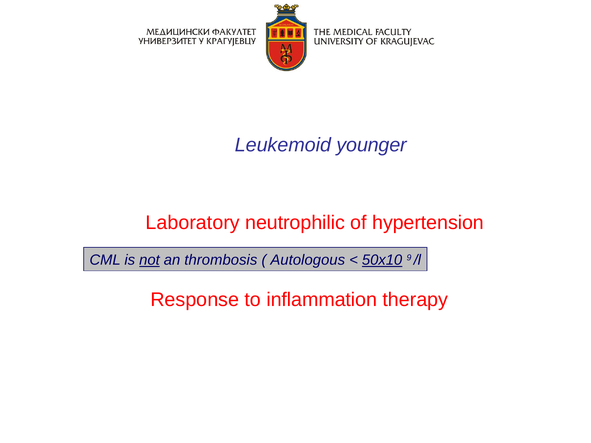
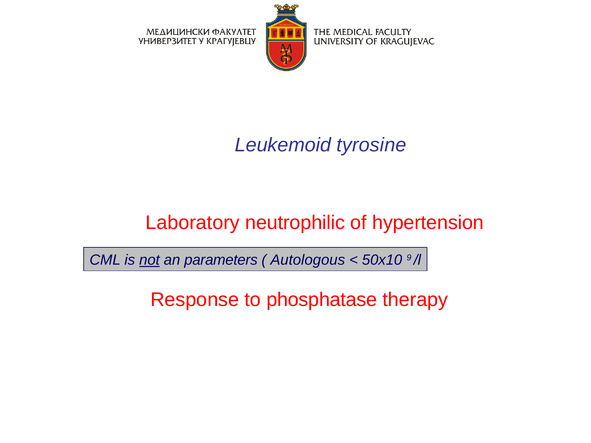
younger: younger -> tyrosine
thrombosis: thrombosis -> parameters
50x10 underline: present -> none
inflammation: inflammation -> phosphatase
